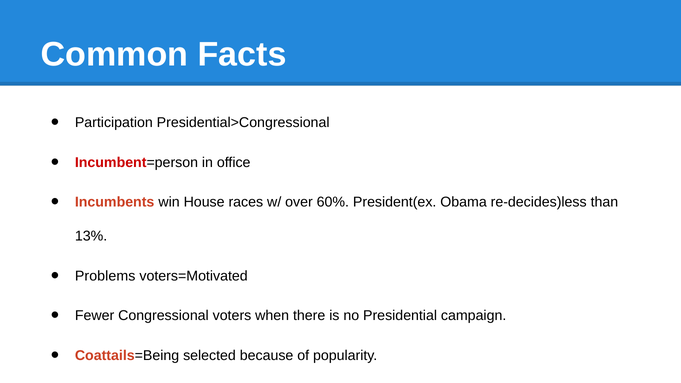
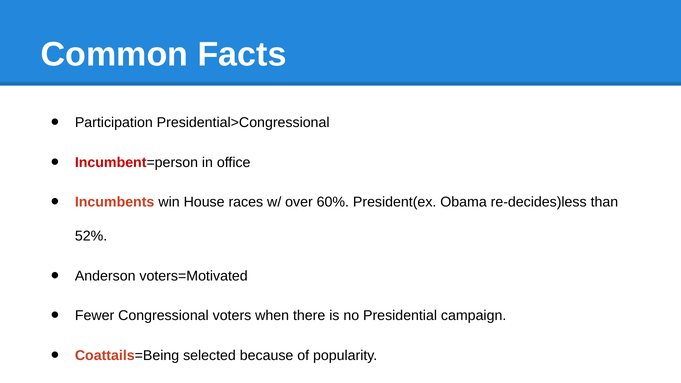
13%: 13% -> 52%
Problems: Problems -> Anderson
